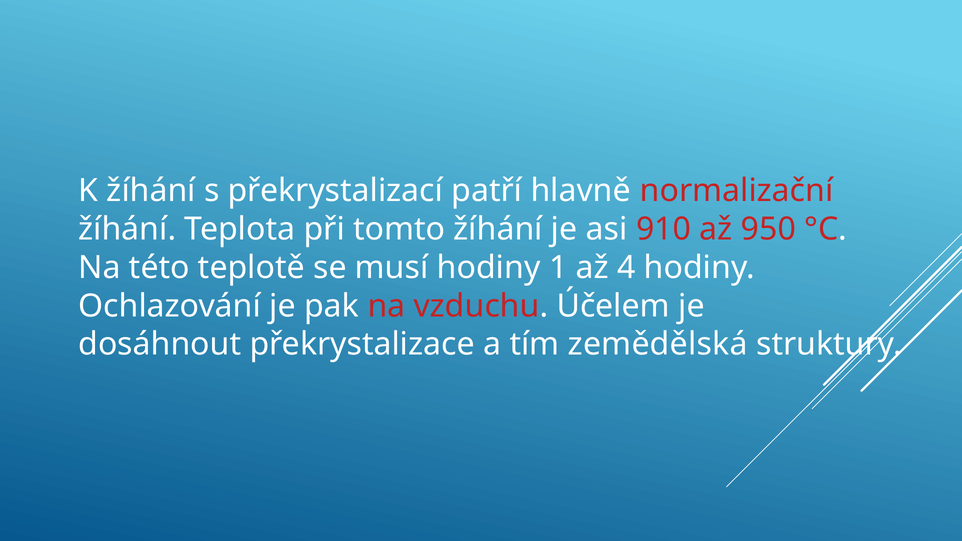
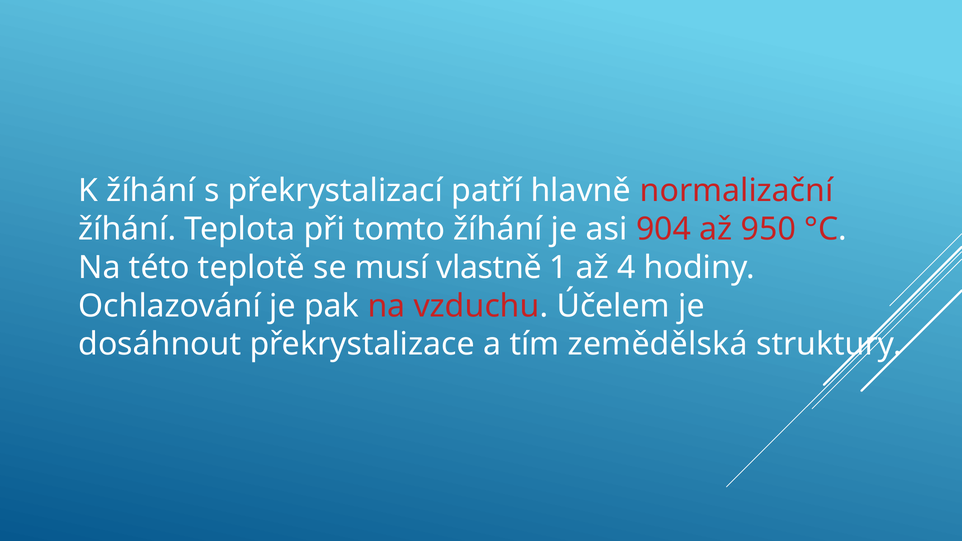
910: 910 -> 904
musí hodiny: hodiny -> vlastně
